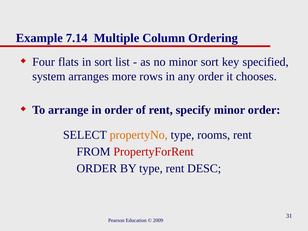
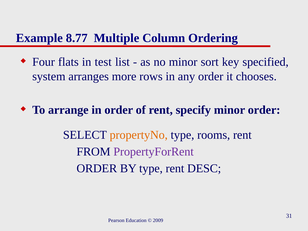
7.14: 7.14 -> 8.77
in sort: sort -> test
PropertyForRent colour: red -> purple
